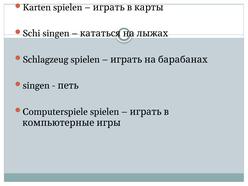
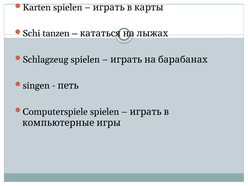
Schi singen: singen -> tanzen
